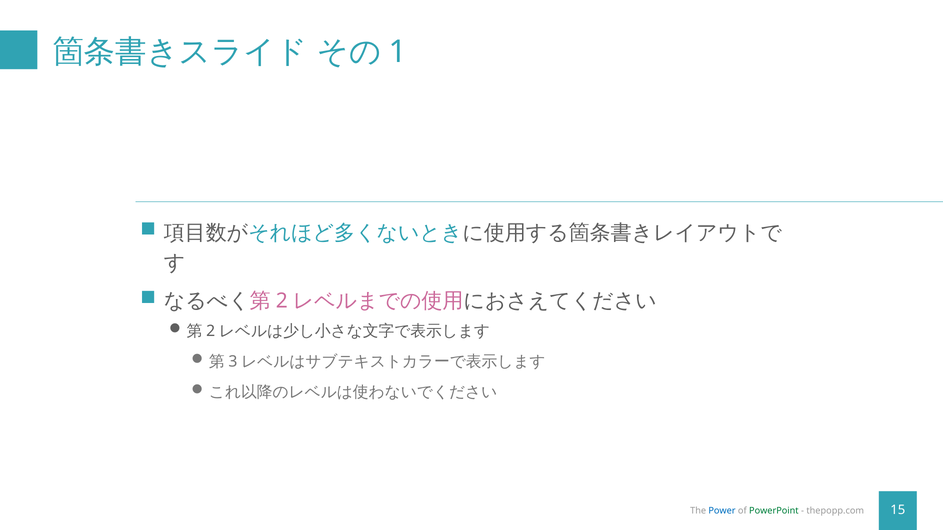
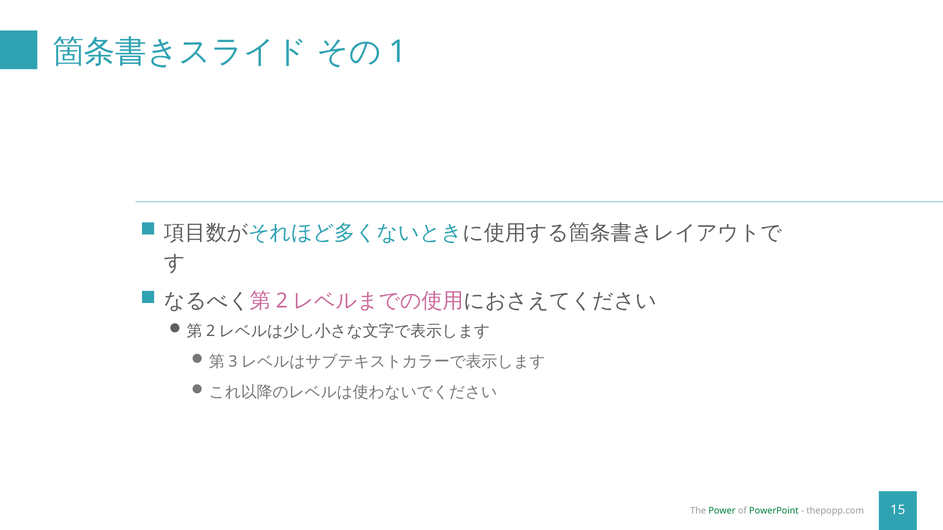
Power colour: blue -> green
